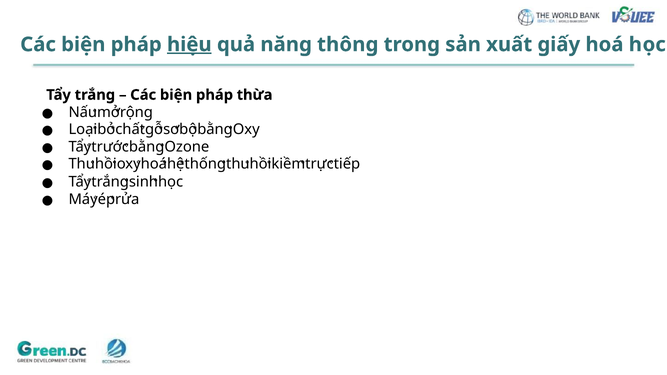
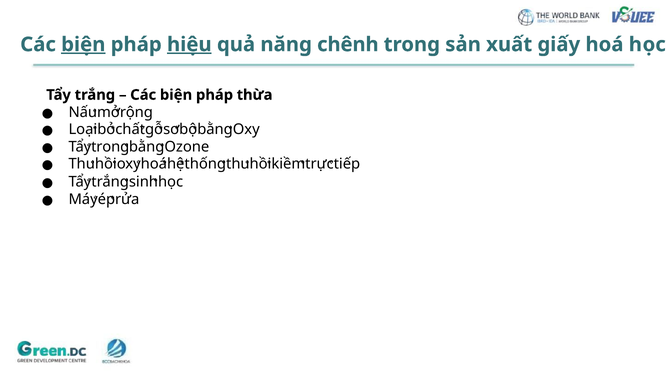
biện at (83, 45) underline: none -> present
thông: thông -> chênh
trước at (110, 147): trước -> trong
